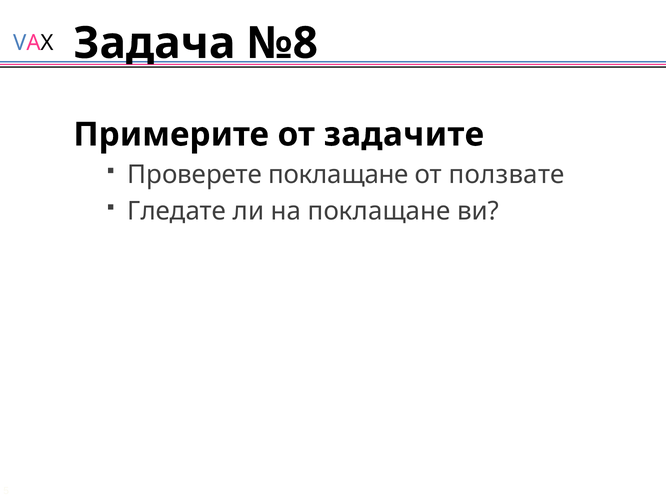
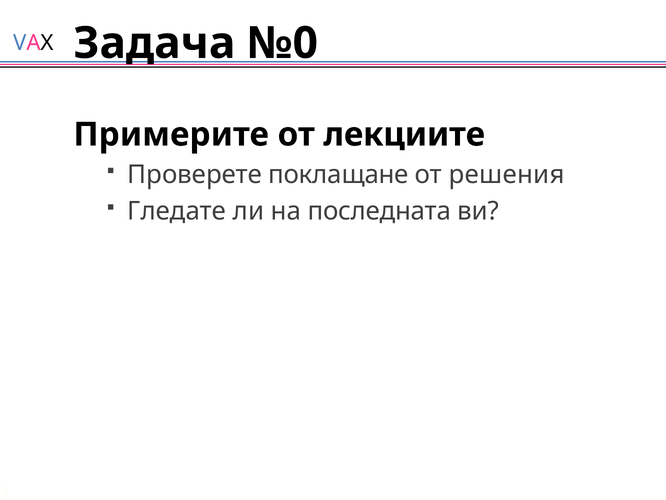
№8: №8 -> №0
задачите: задачите -> лекциите
ползвате: ползвате -> решения
на поклащане: поклащане -> последната
